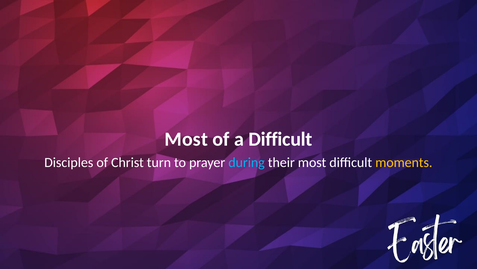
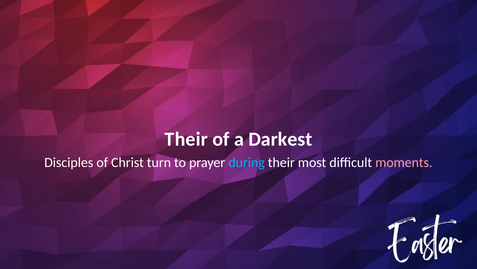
Most at (186, 139): Most -> Their
a Difficult: Difficult -> Darkest
moments colour: yellow -> pink
